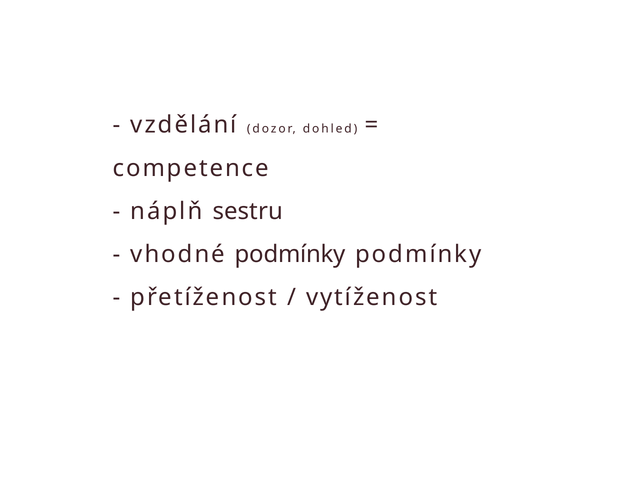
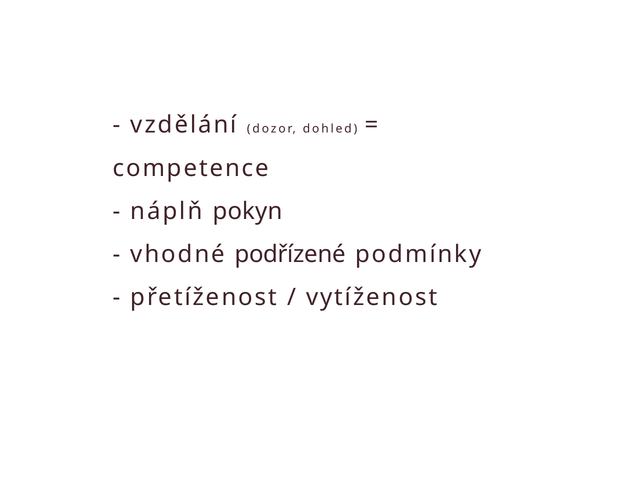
sestru: sestru -> pokyn
vhodné podmínky: podmínky -> podřízené
